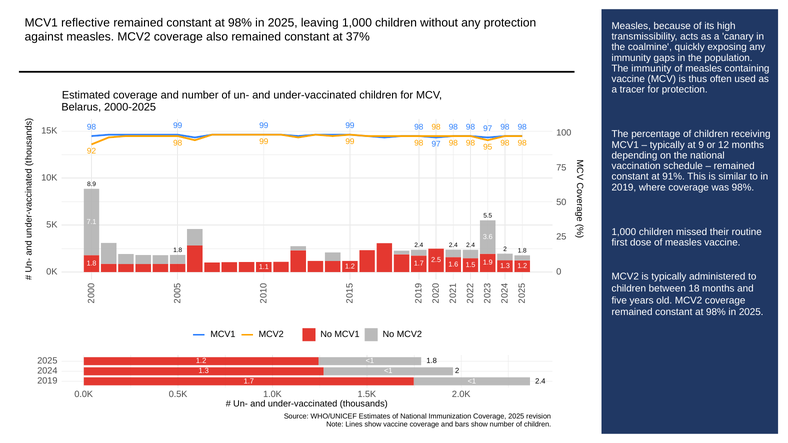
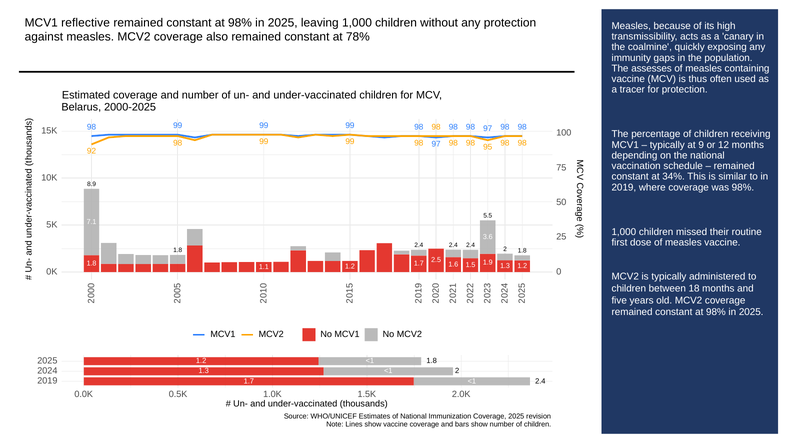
37%: 37% -> 78%
The immunity: immunity -> assesses
91%: 91% -> 34%
